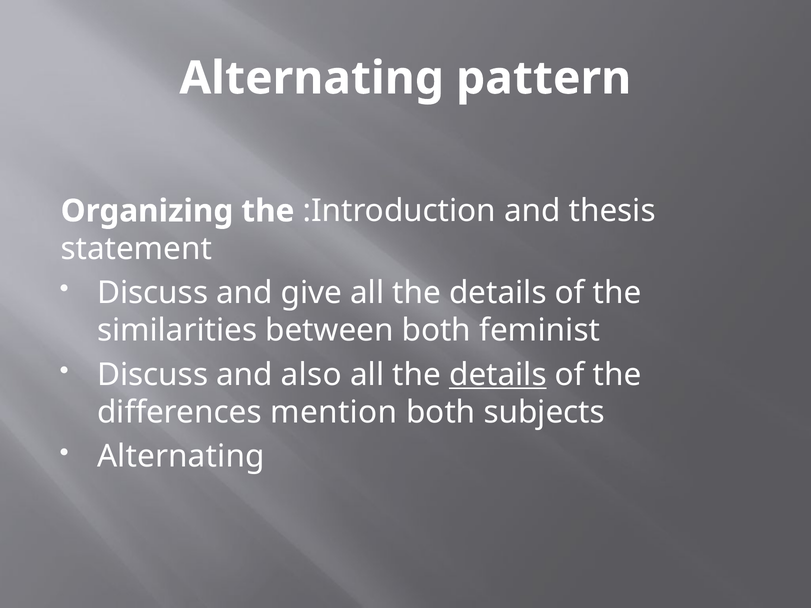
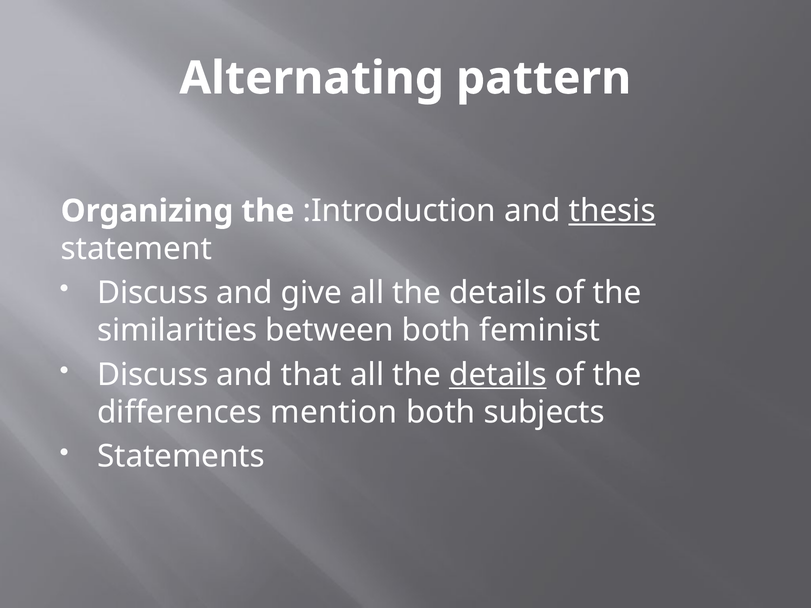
thesis underline: none -> present
also: also -> that
Alternating at (181, 457): Alternating -> Statements
